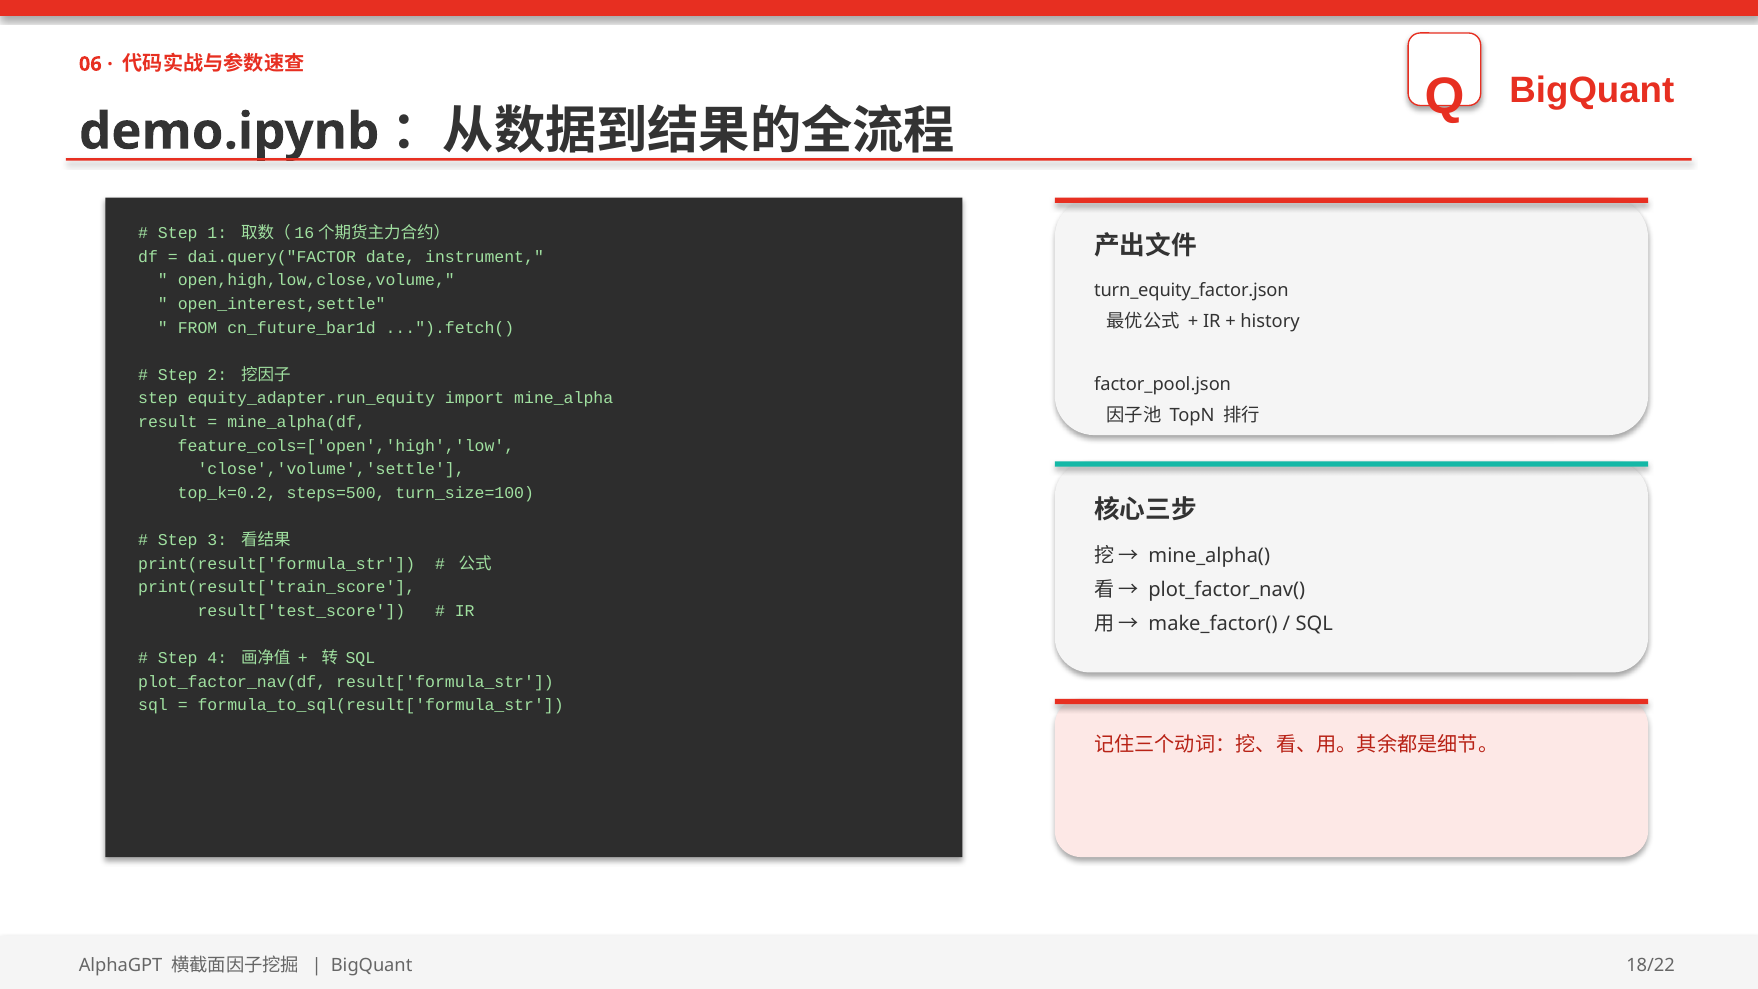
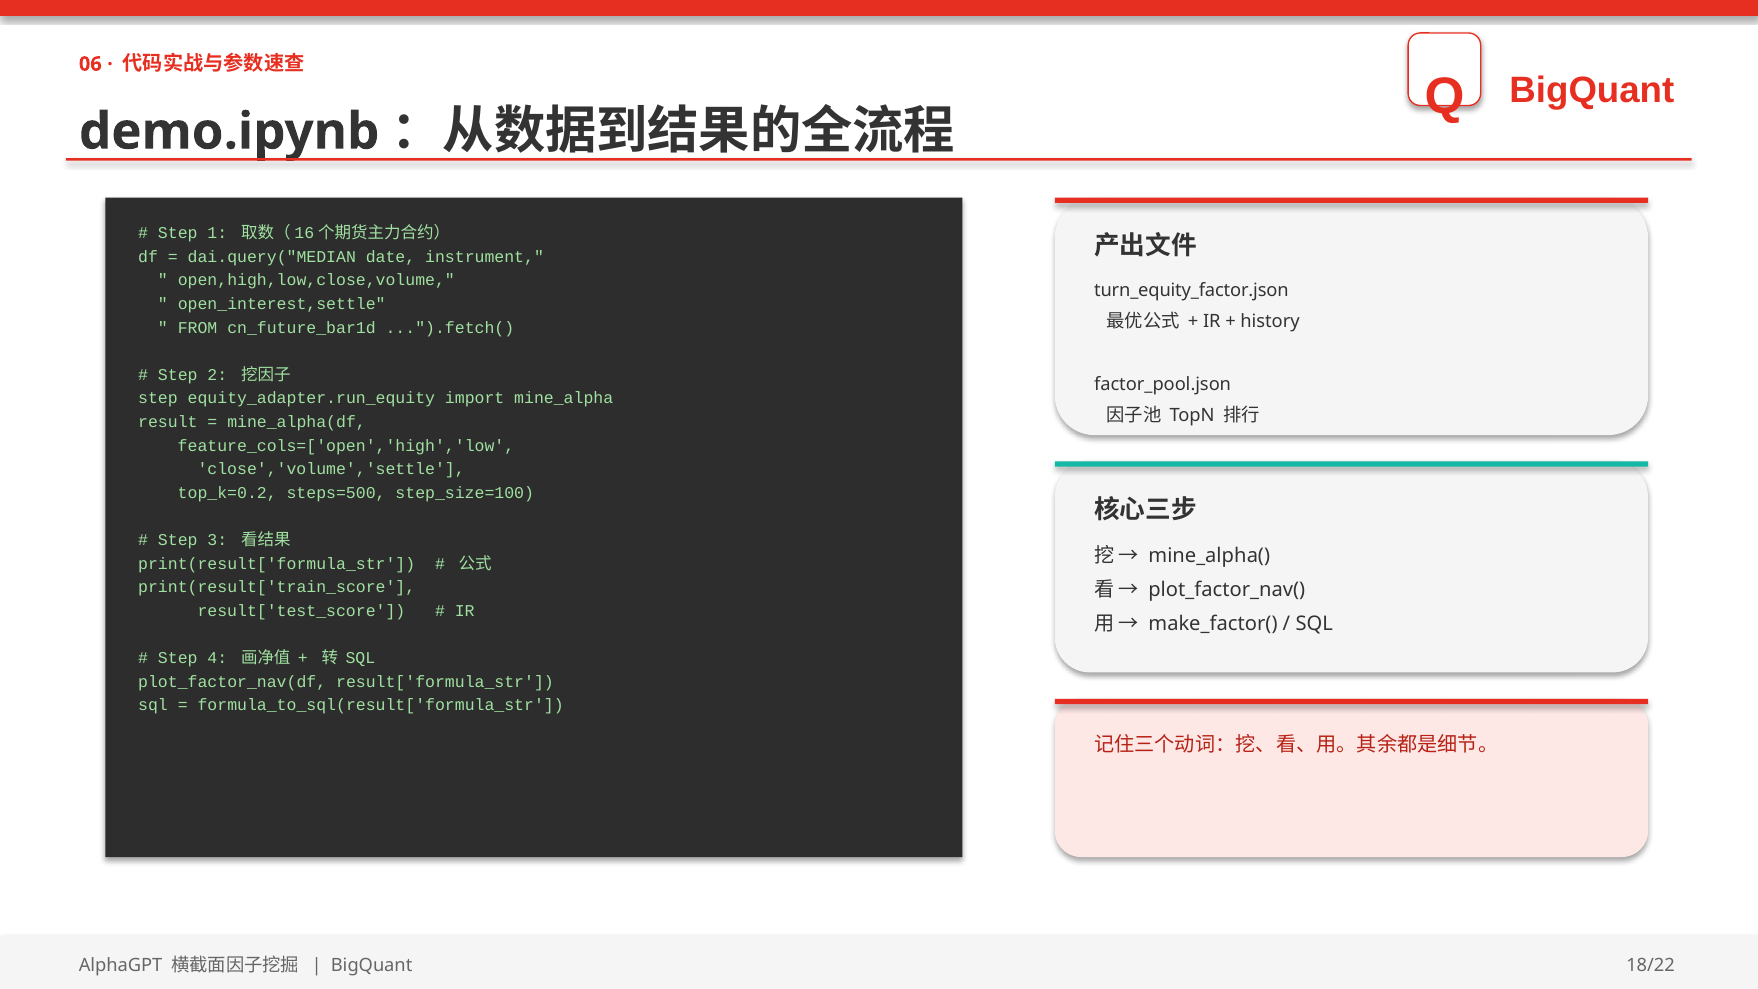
dai.query("FACTOR: dai.query("FACTOR -> dai.query("MEDIAN
turn_size=100: turn_size=100 -> step_size=100
